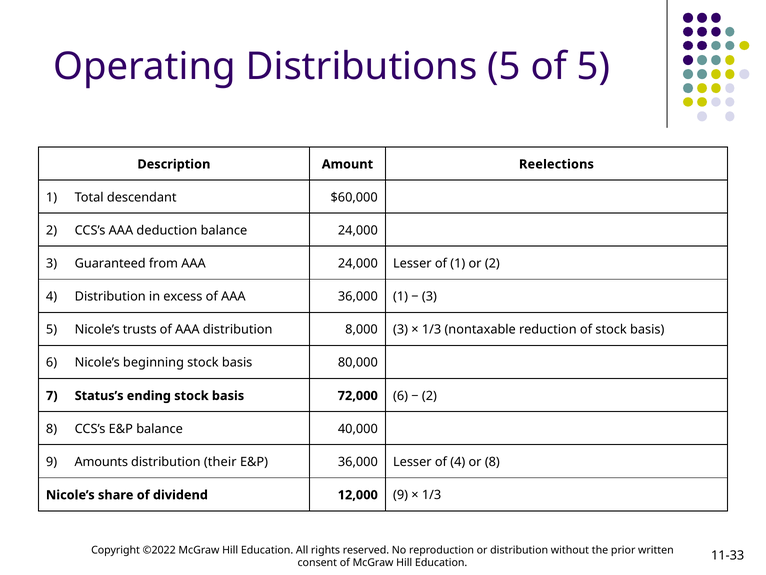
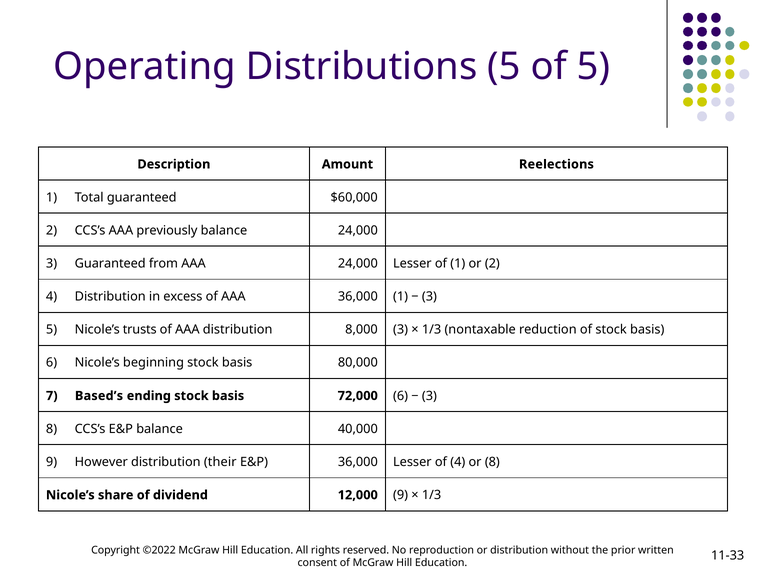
Total descendant: descendant -> guaranteed
deduction: deduction -> previously
Status’s: Status’s -> Based’s
2 at (429, 395): 2 -> 3
Amounts: Amounts -> However
